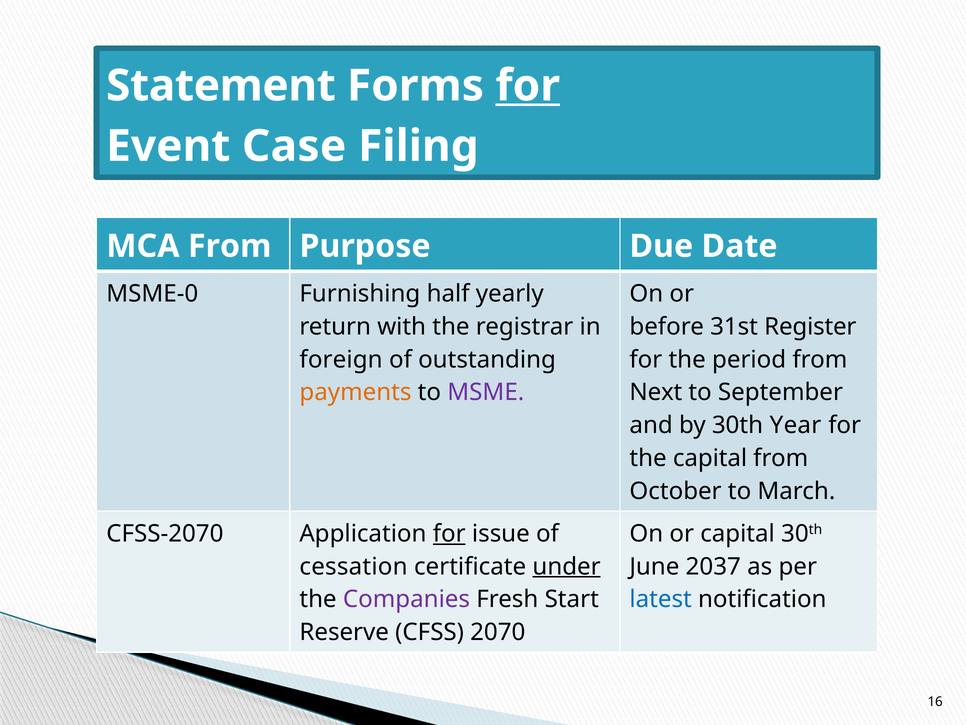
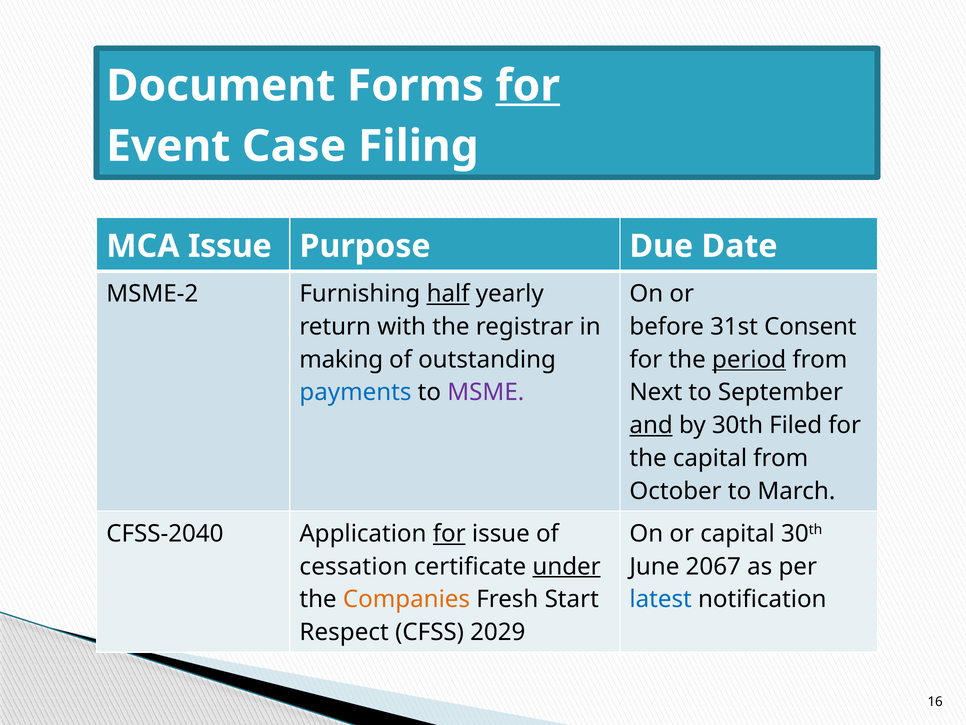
Statement: Statement -> Document
MCA From: From -> Issue
MSME-0: MSME-0 -> MSME-2
half underline: none -> present
Register: Register -> Consent
foreign: foreign -> making
period underline: none -> present
payments colour: orange -> blue
and underline: none -> present
Year: Year -> Filed
CFSS-2070: CFSS-2070 -> CFSS-2040
2037: 2037 -> 2067
Companies colour: purple -> orange
Reserve: Reserve -> Respect
2070: 2070 -> 2029
